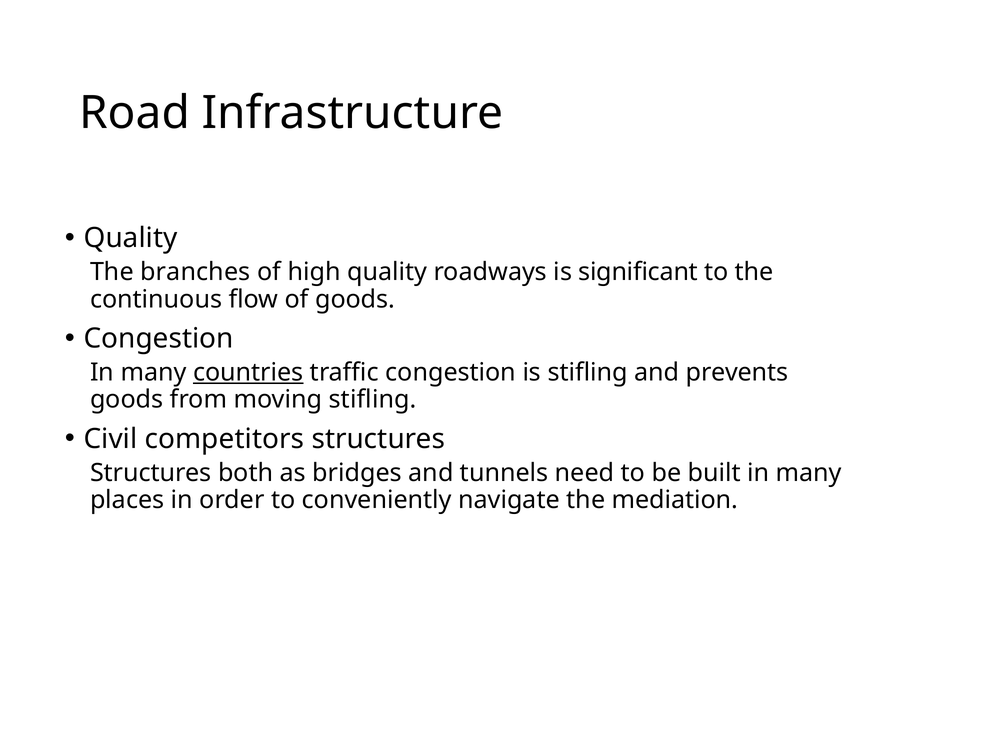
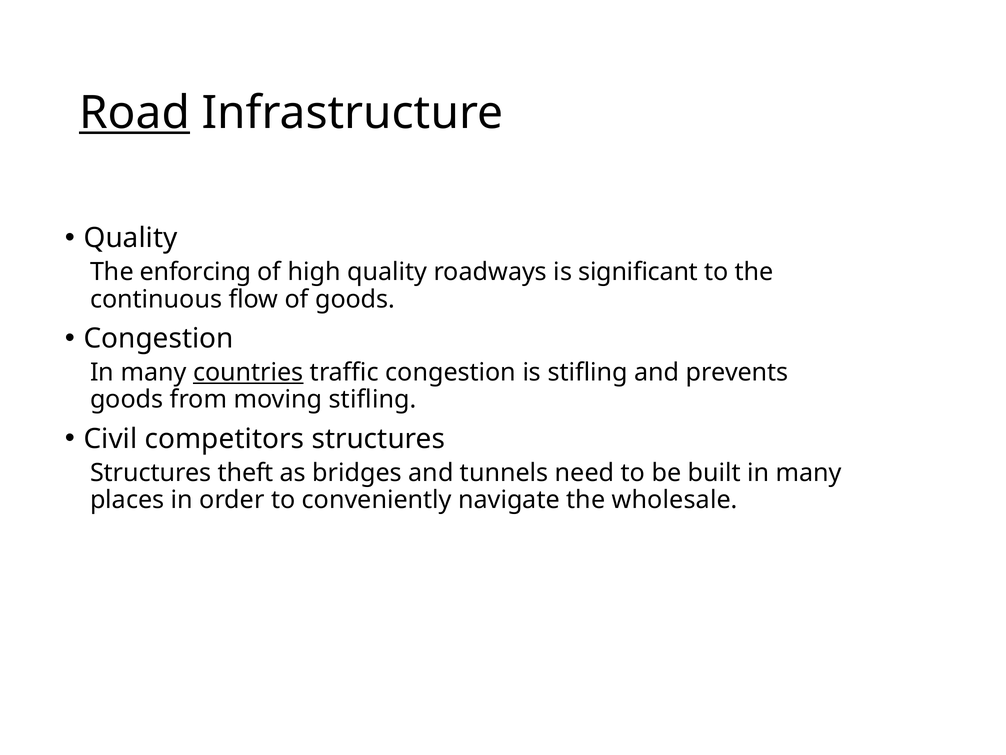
Road underline: none -> present
branches: branches -> enforcing
both: both -> theft
mediation: mediation -> wholesale
